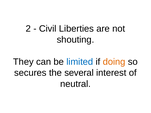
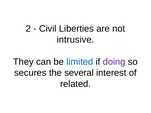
shouting: shouting -> intrusive
doing colour: orange -> purple
neutral: neutral -> related
